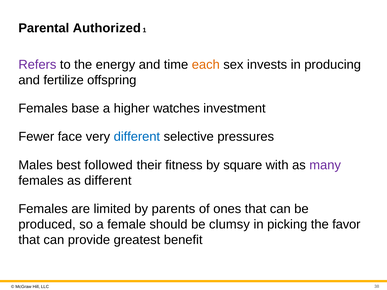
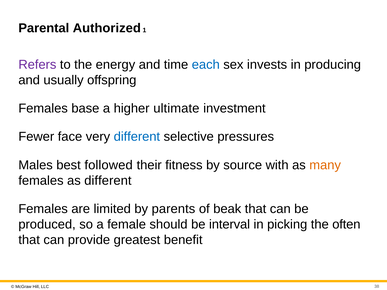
each colour: orange -> blue
fertilize: fertilize -> usually
watches: watches -> ultimate
square: square -> source
many colour: purple -> orange
ones: ones -> beak
clumsy: clumsy -> interval
favor: favor -> often
